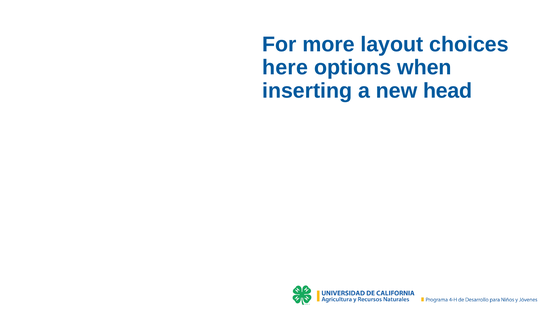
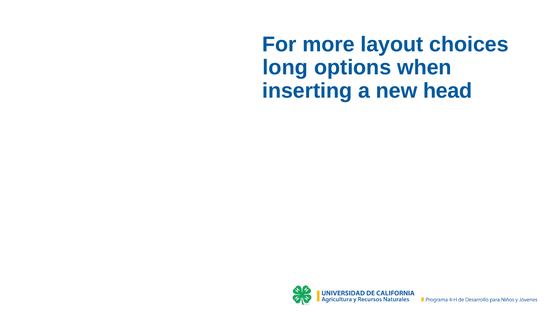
here: here -> long
